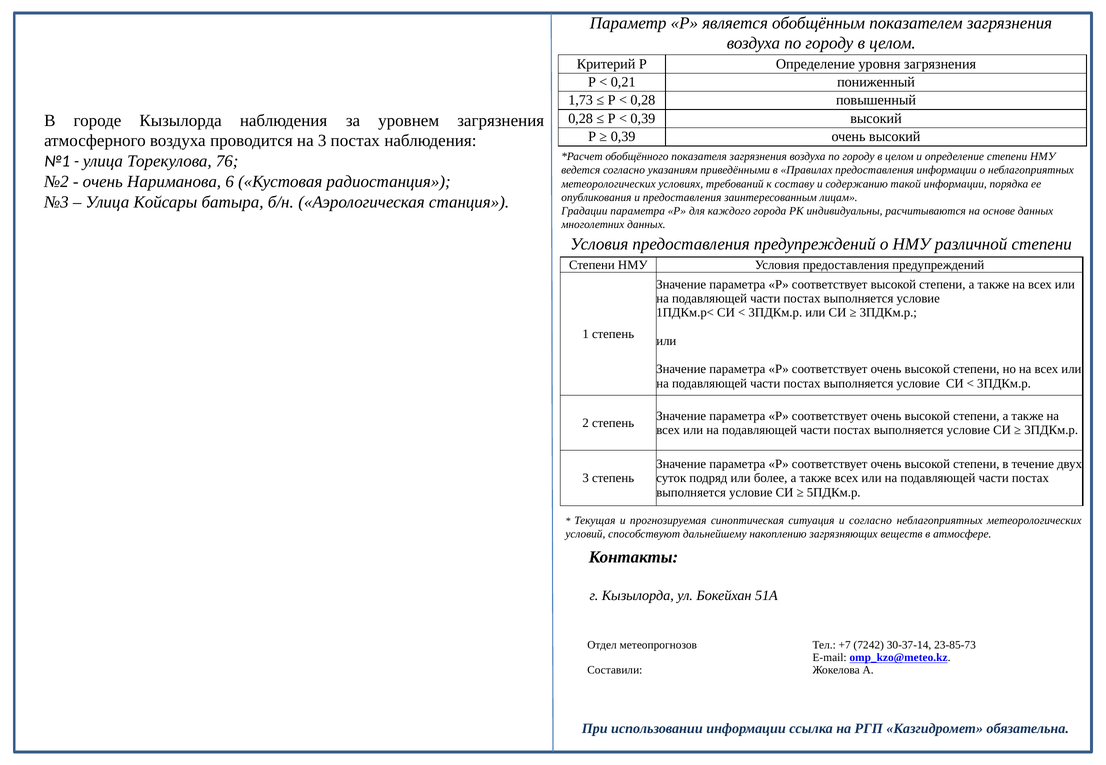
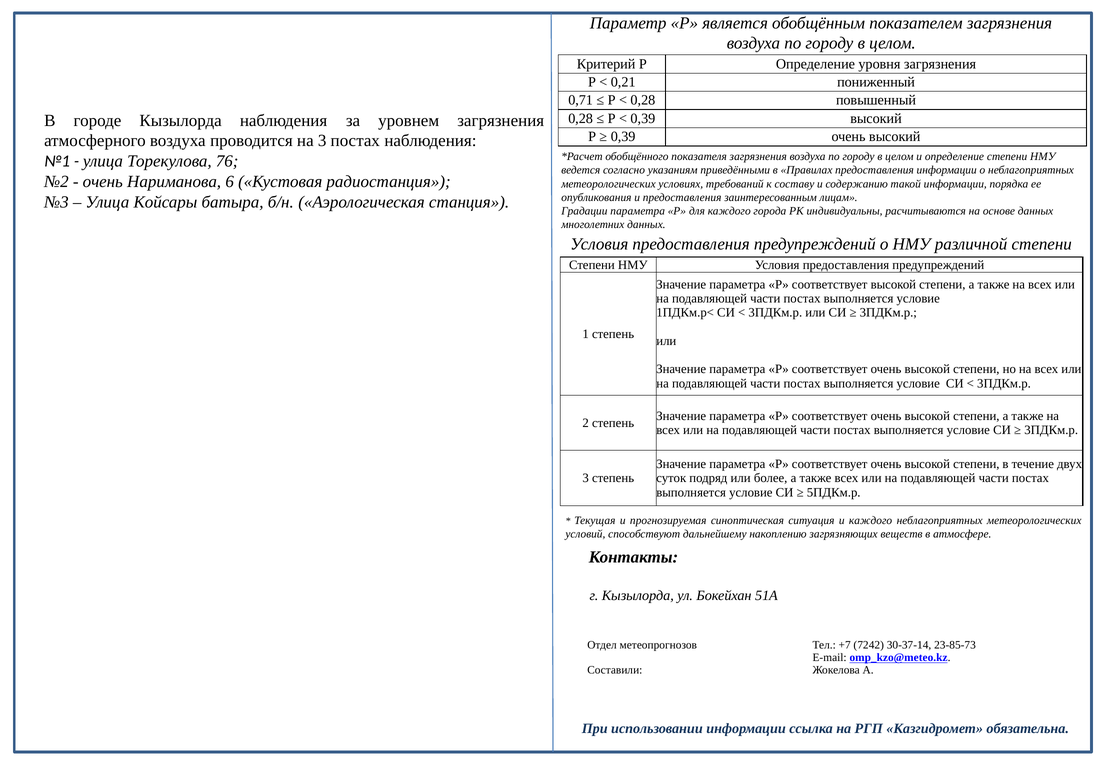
1,73: 1,73 -> 0,71
и согласно: согласно -> каждого
